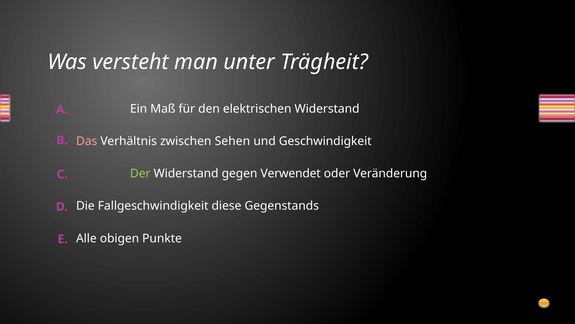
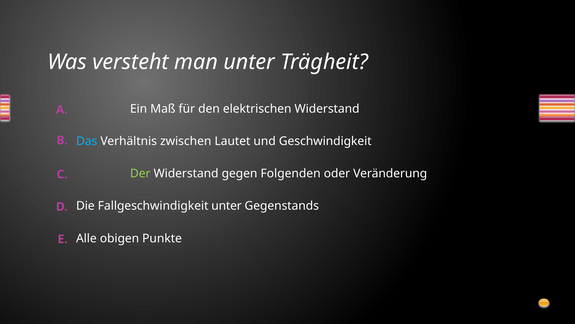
Das colour: pink -> light blue
Sehen: Sehen -> Lautet
Verwendet: Verwendet -> Folgenden
Fallgeschwindigkeit diese: diese -> unter
